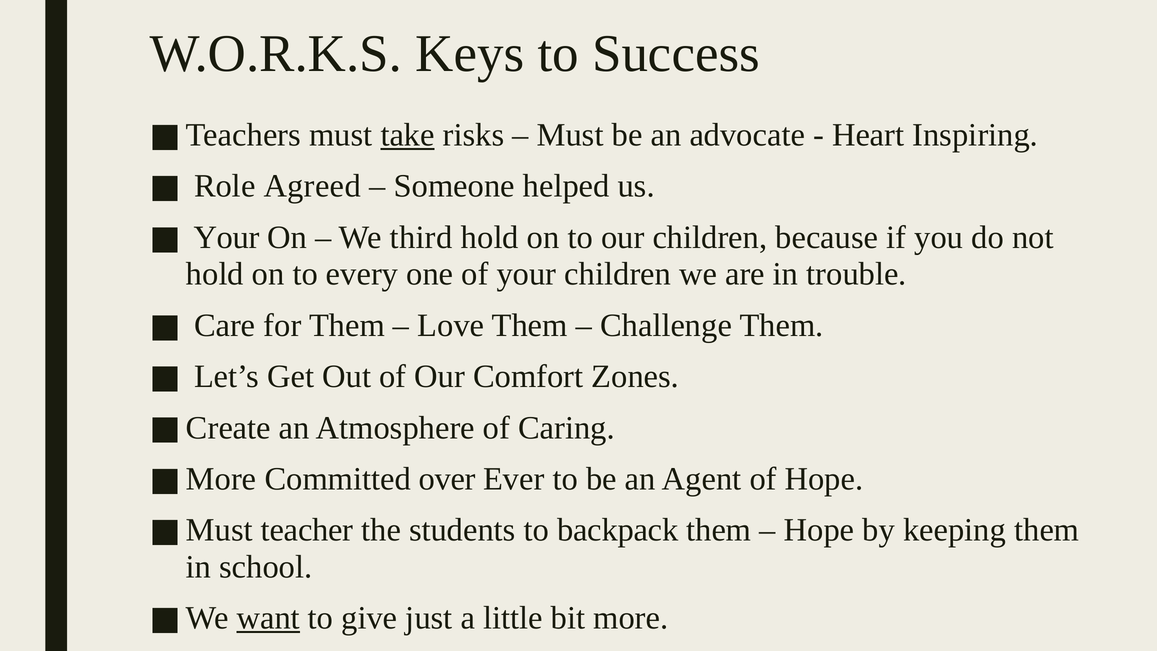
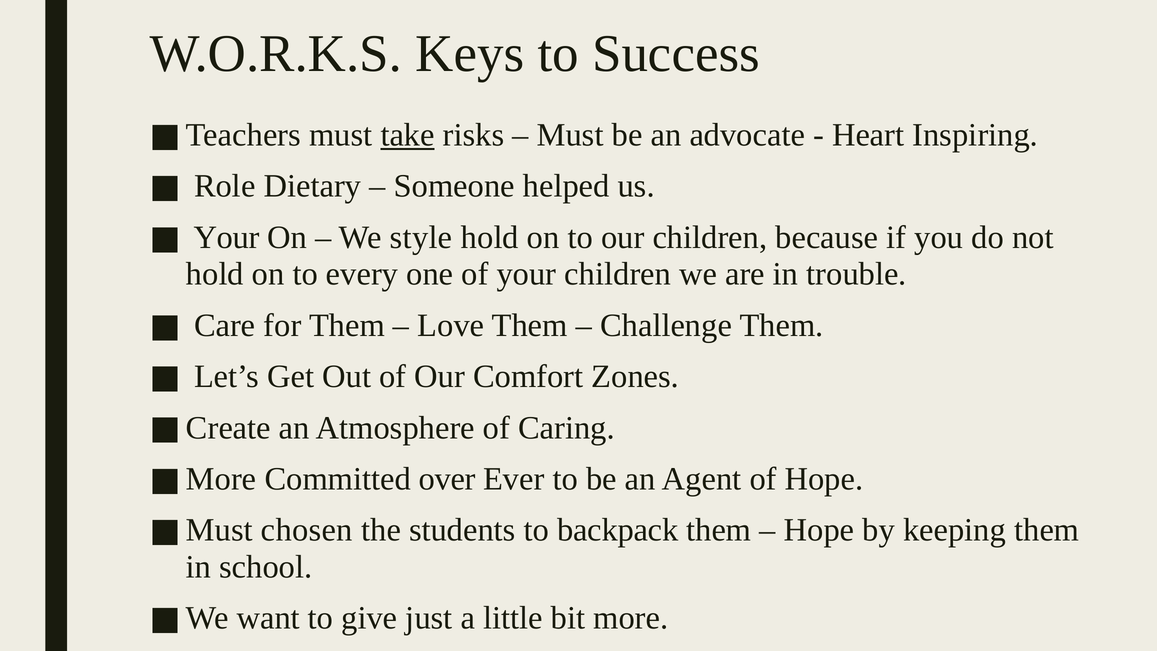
Agreed: Agreed -> Dietary
third: third -> style
teacher: teacher -> chosen
want underline: present -> none
